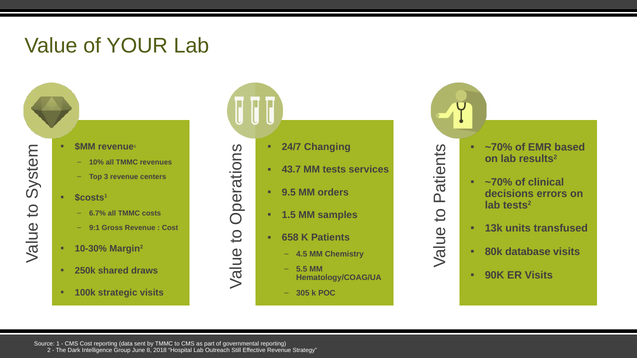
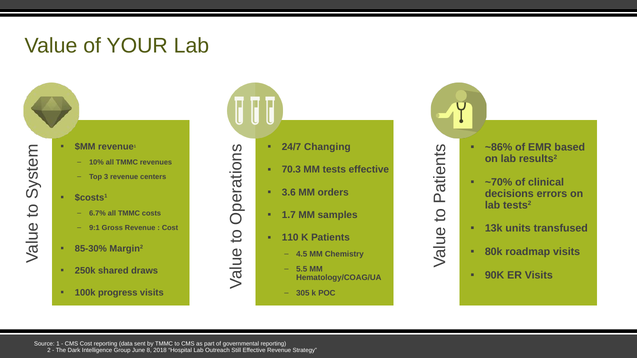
~70% at (499, 148): ~70% -> ~86%
43.7: 43.7 -> 70.3
tests services: services -> effective
9.5: 9.5 -> 3.6
1.5: 1.5 -> 1.7
658: 658 -> 110
10-30%: 10-30% -> 85-30%
database: database -> roadmap
strategic: strategic -> progress
